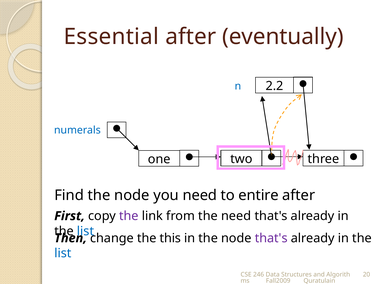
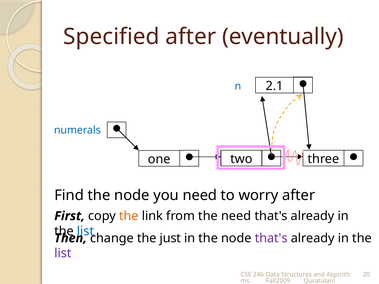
Essential: Essential -> Specified
2.2: 2.2 -> 2.1
entire: entire -> worry
the at (129, 216) colour: purple -> orange
this: this -> just
list at (63, 253) colour: blue -> purple
